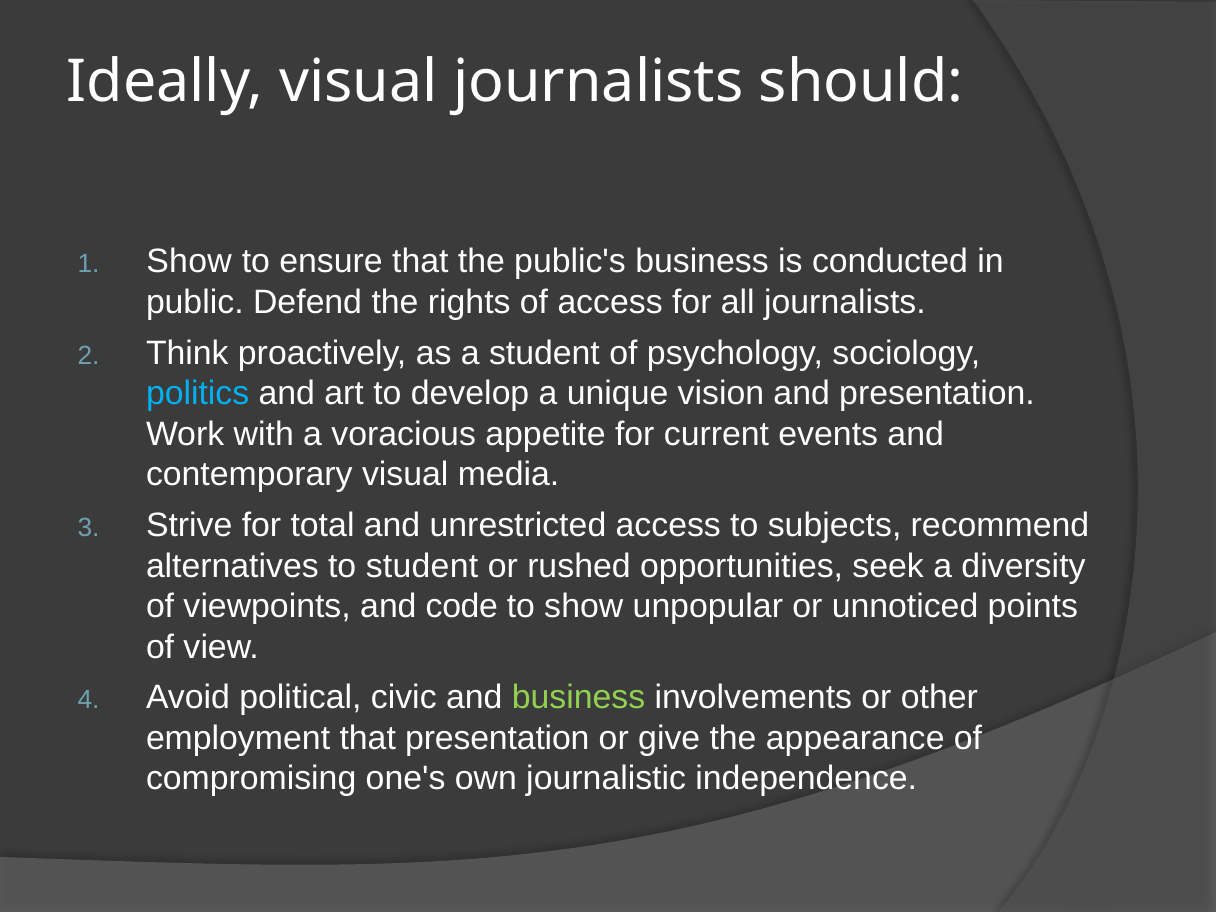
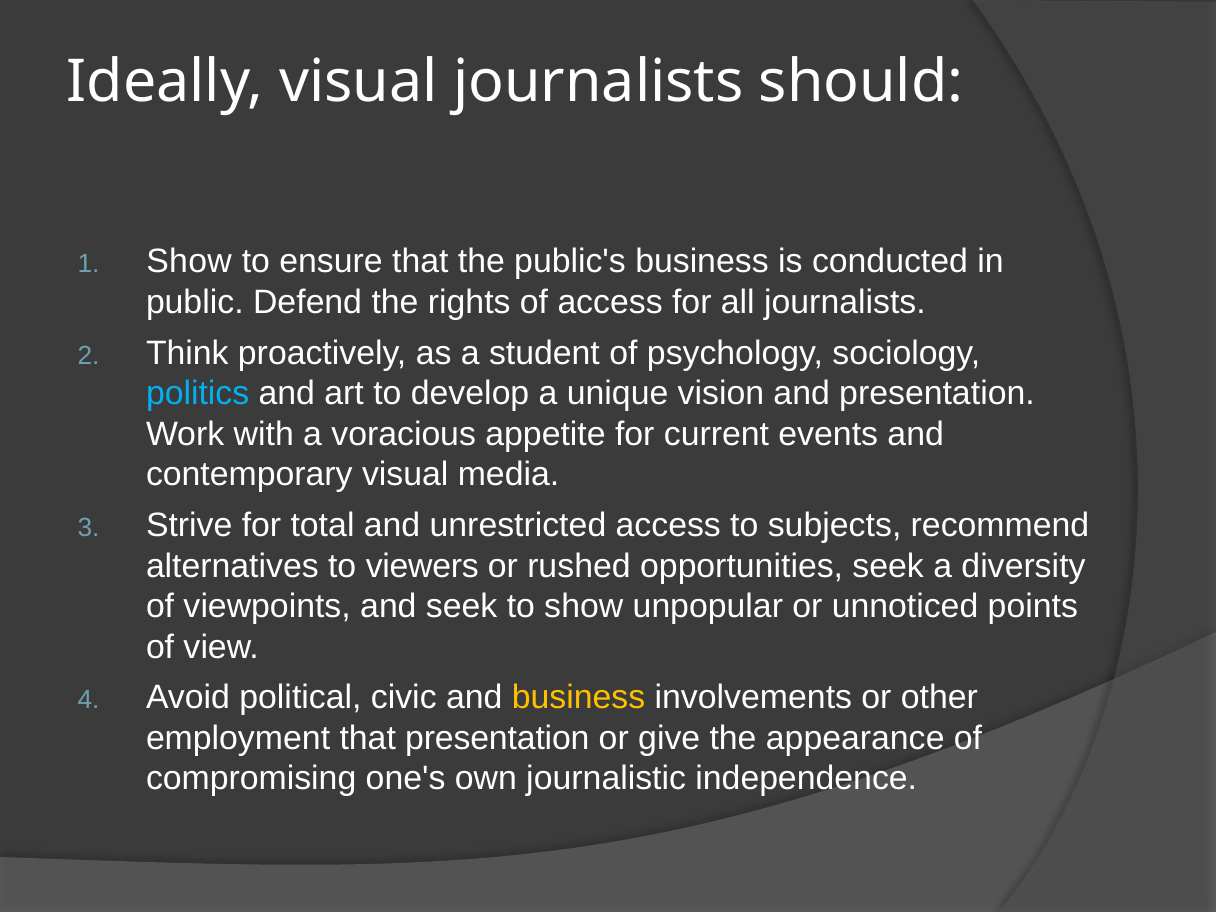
to student: student -> viewers
and code: code -> seek
business at (579, 698) colour: light green -> yellow
